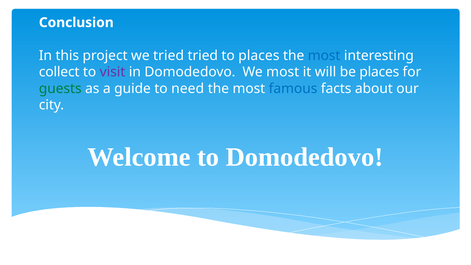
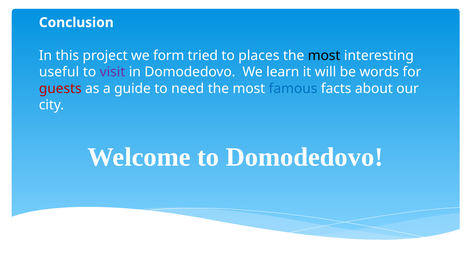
we tried: tried -> form
most at (324, 56) colour: blue -> black
collect: collect -> useful
We most: most -> learn
be places: places -> words
guests colour: green -> red
